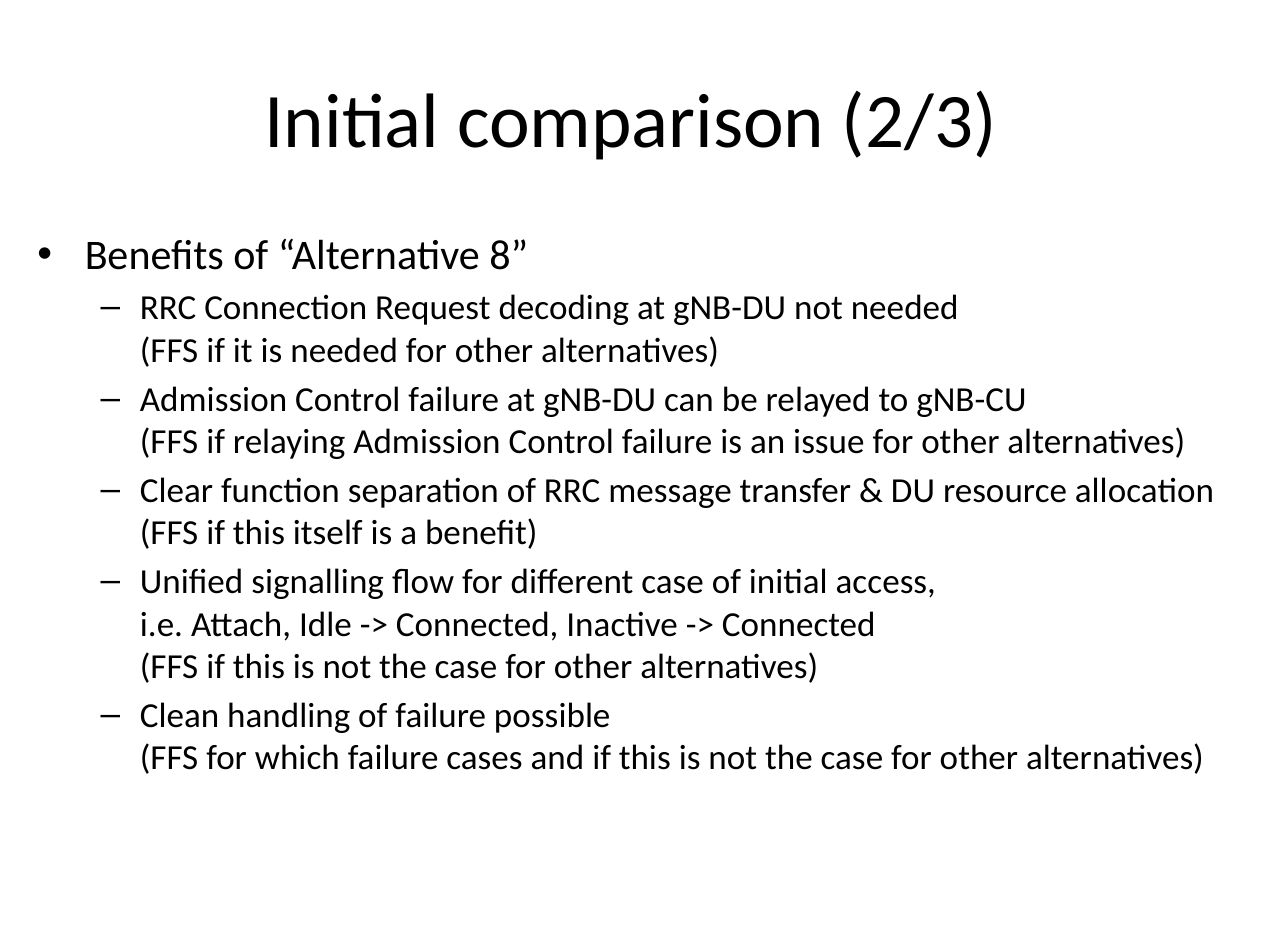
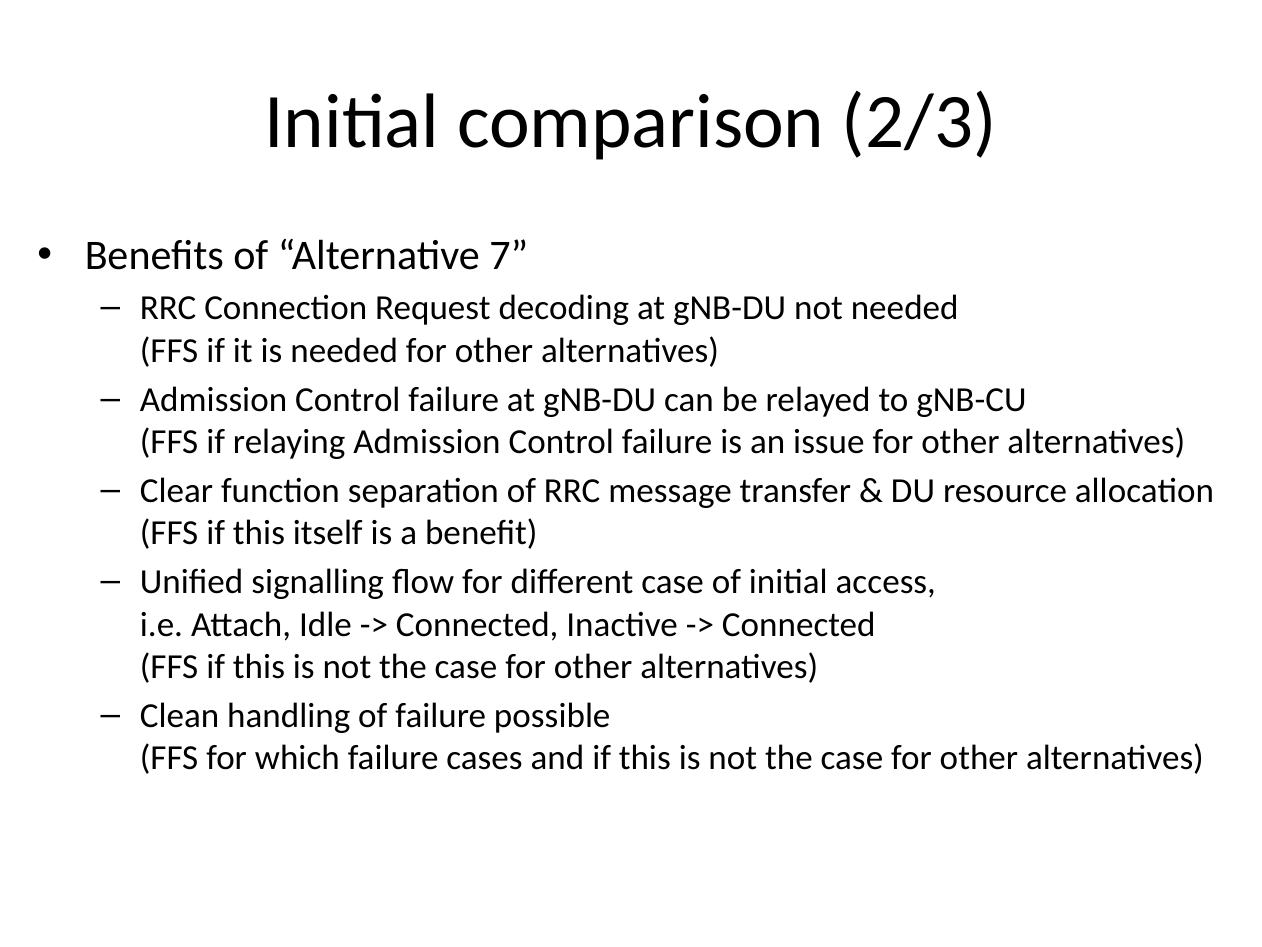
8: 8 -> 7
